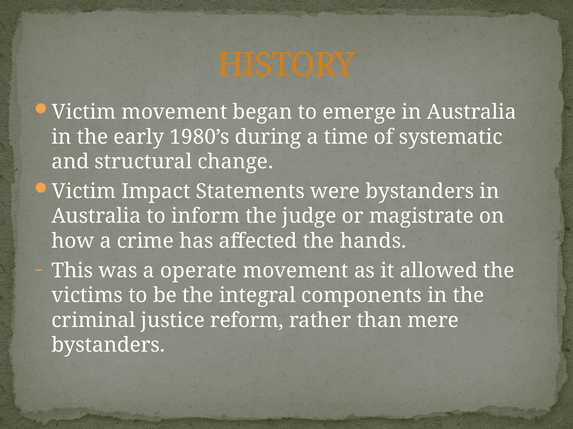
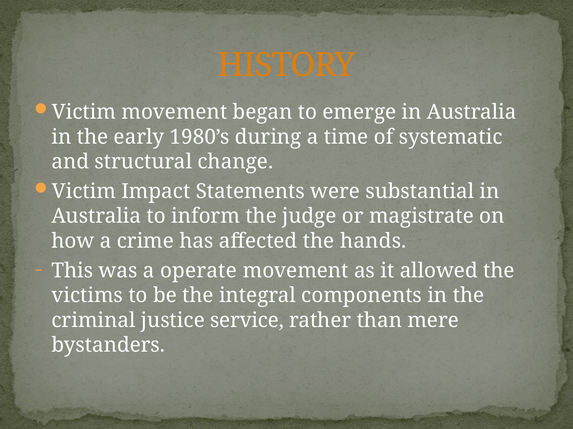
were bystanders: bystanders -> substantial
reform: reform -> service
